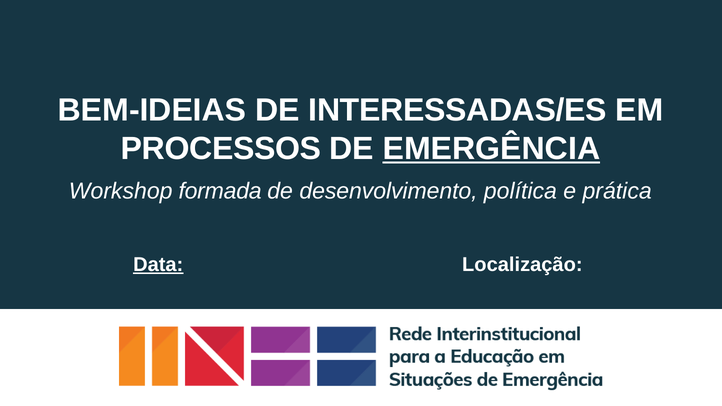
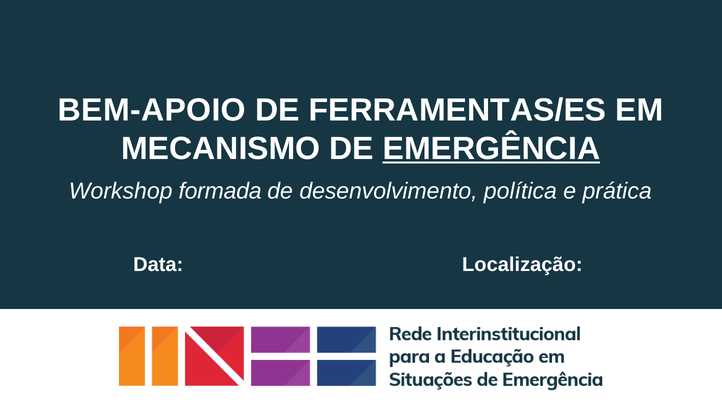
BEM-IDEIAS: BEM-IDEIAS -> BEM-APOIO
INTERESSADAS/ES: INTERESSADAS/ES -> FERRAMENTAS/ES
PROCESSOS: PROCESSOS -> MECANISMO
Data underline: present -> none
